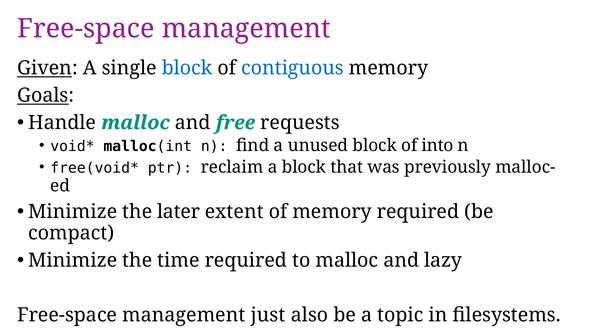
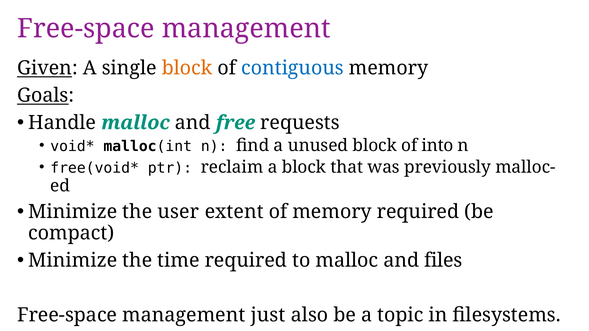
block at (187, 68) colour: blue -> orange
later: later -> user
lazy: lazy -> files
